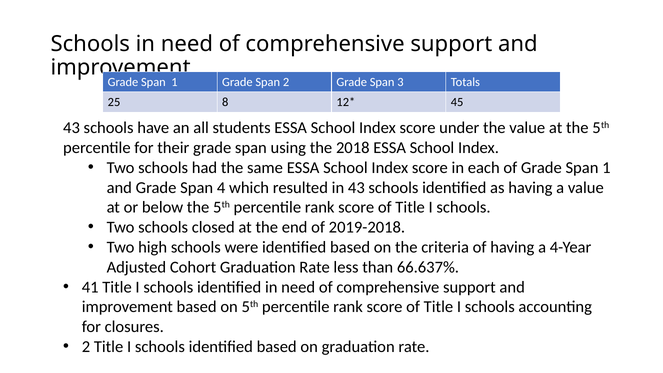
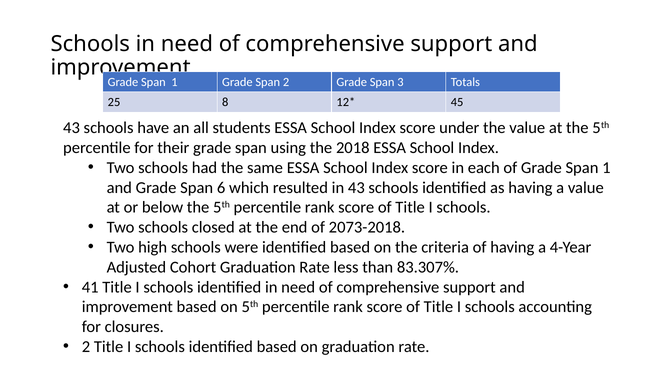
4: 4 -> 6
2019-2018: 2019-2018 -> 2073-2018
66.637%: 66.637% -> 83.307%
